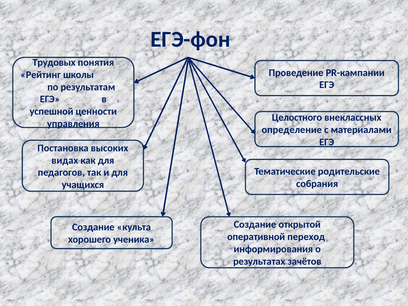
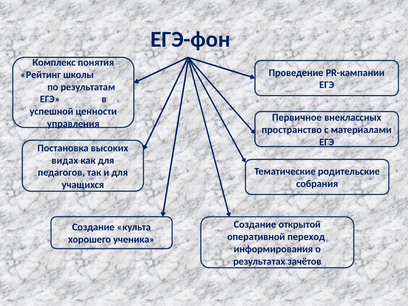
Трудовых: Трудовых -> Комплекс
Целостного: Целостного -> Первичное
определение: определение -> пространство
